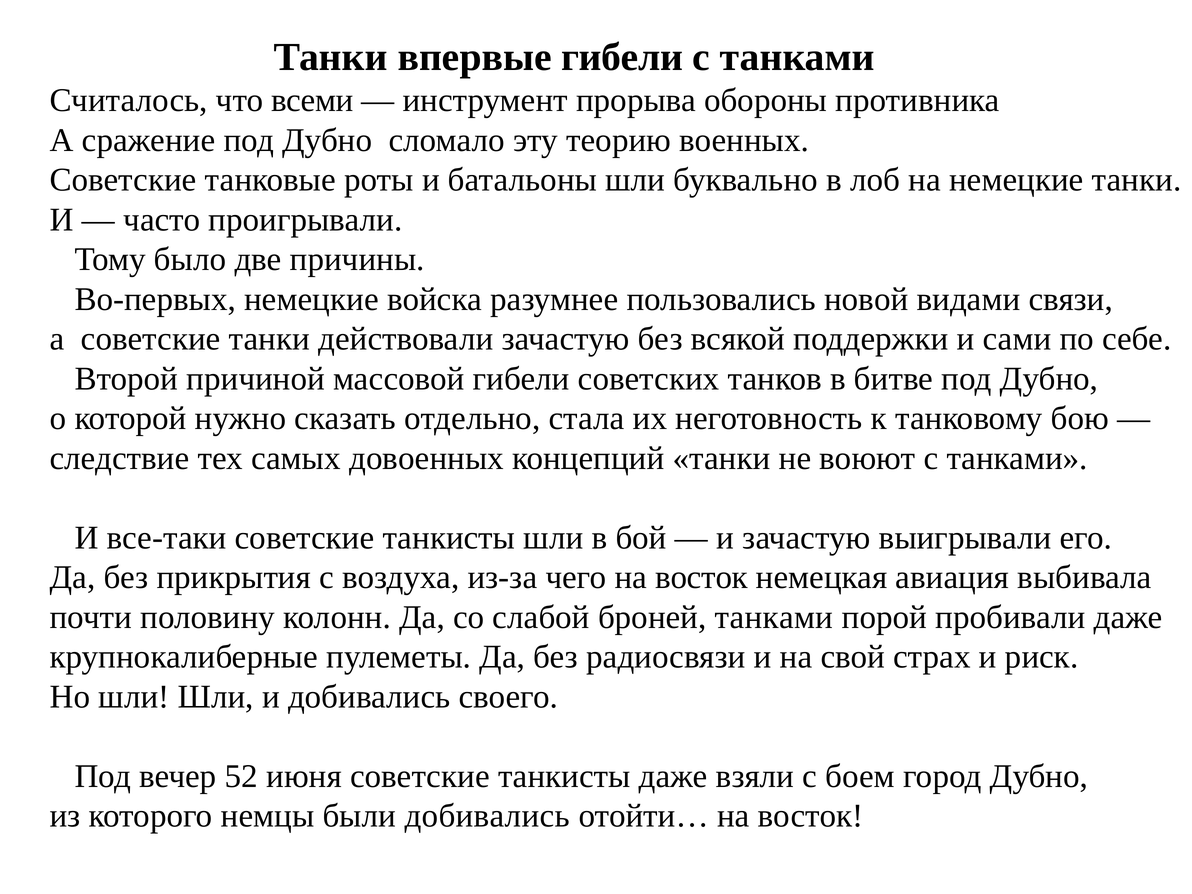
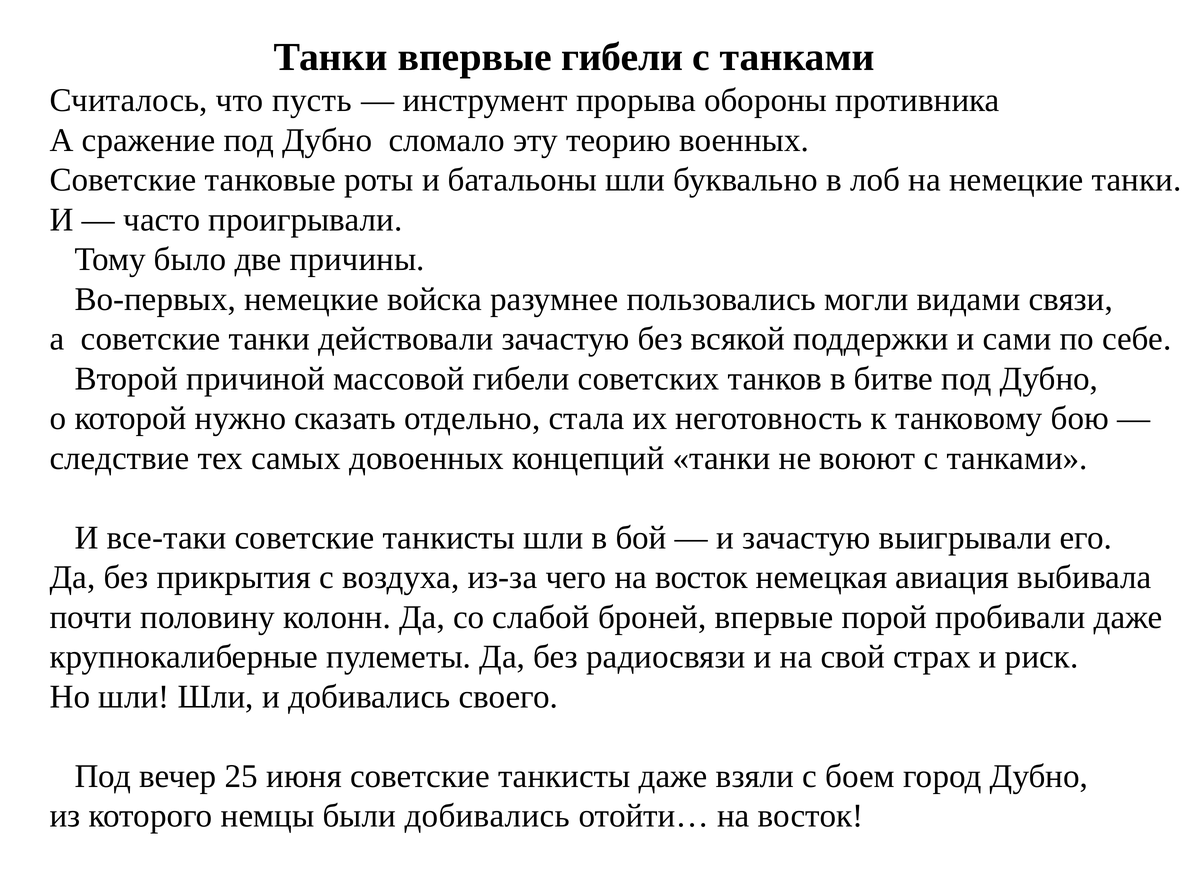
всеми: всеми -> пусть
новой: новой -> могли
броней танками: танками -> впервые
52: 52 -> 25
